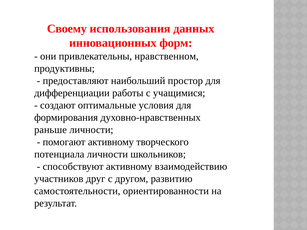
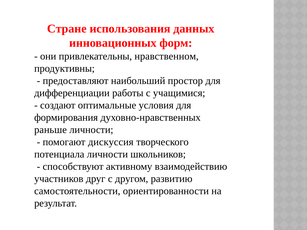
Своему: Своему -> Стране
помогают активному: активному -> дискуссия
